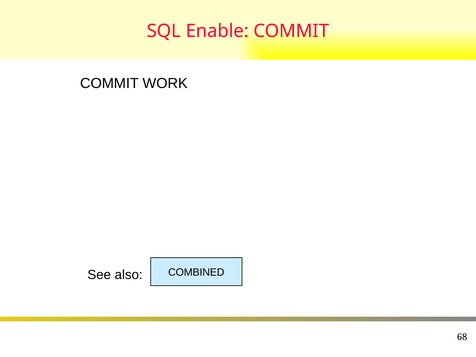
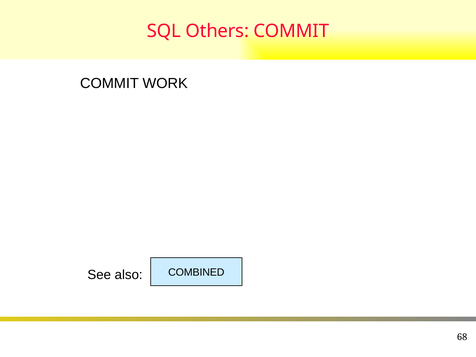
Enable: Enable -> Others
